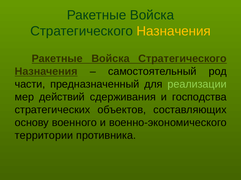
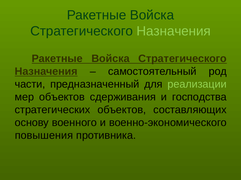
Назначения at (174, 31) colour: yellow -> light green
мер действий: действий -> объектов
территории: территории -> повышения
